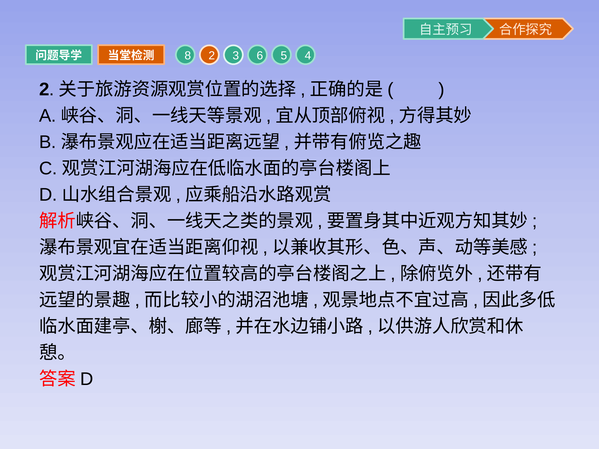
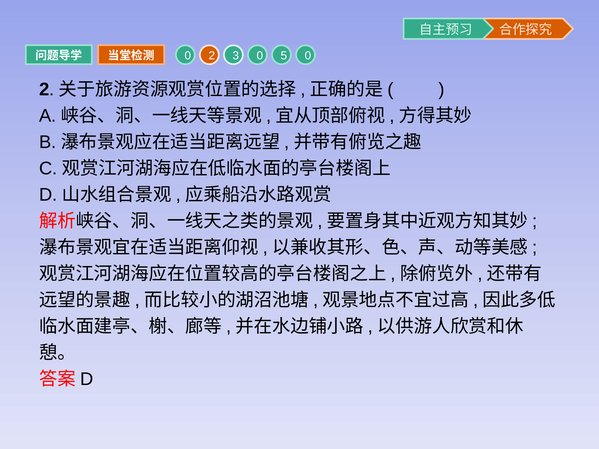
8 at (188, 56): 8 -> 0
3 6: 6 -> 0
5 4: 4 -> 0
